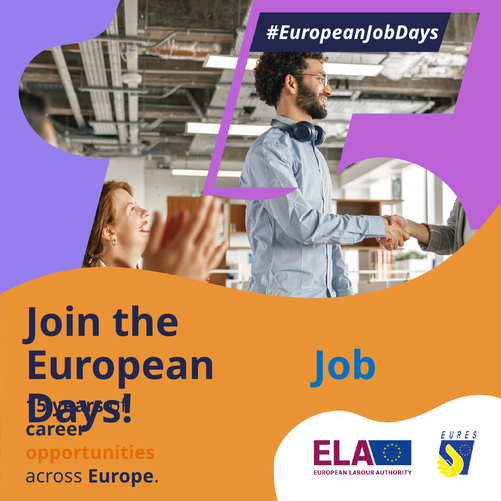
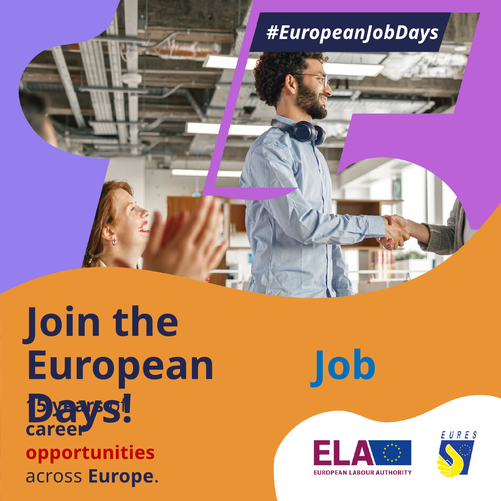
opportunities colour: orange -> red
